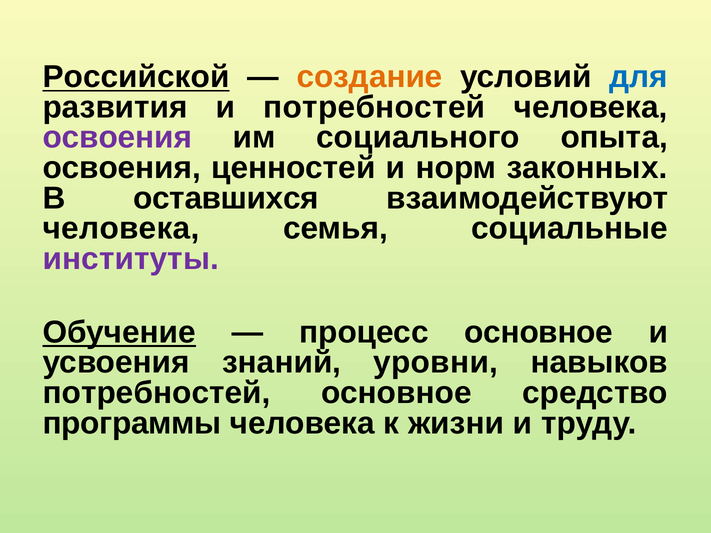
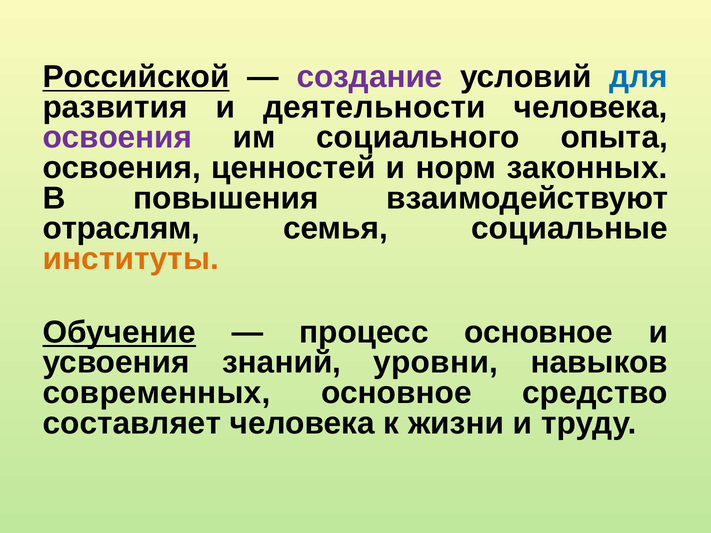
создание colour: orange -> purple
и потребностей: потребностей -> деятельности
оставшихся: оставшихся -> повышения
человека at (121, 229): человека -> отраслям
институты colour: purple -> orange
потребностей at (157, 393): потребностей -> современных
программы: программы -> составляет
